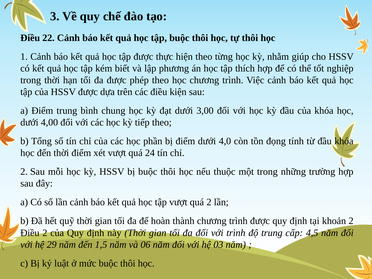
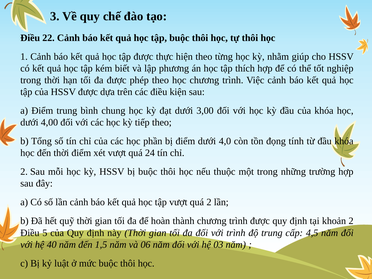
Điều 2: 2 -> 5
29: 29 -> 40
